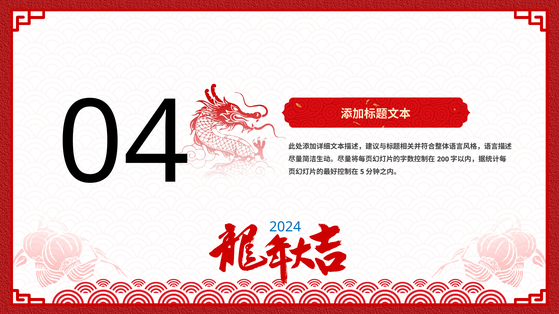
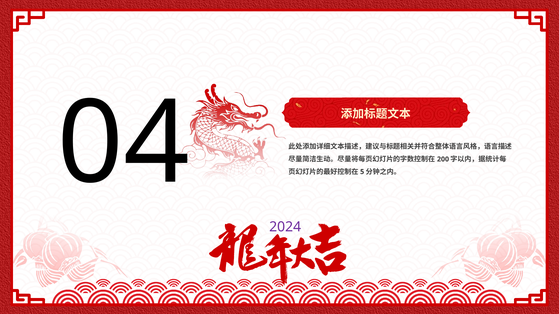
2024 colour: blue -> purple
